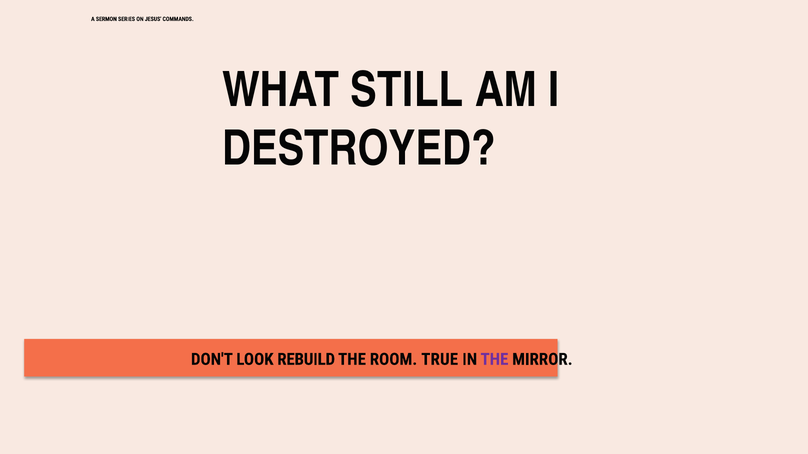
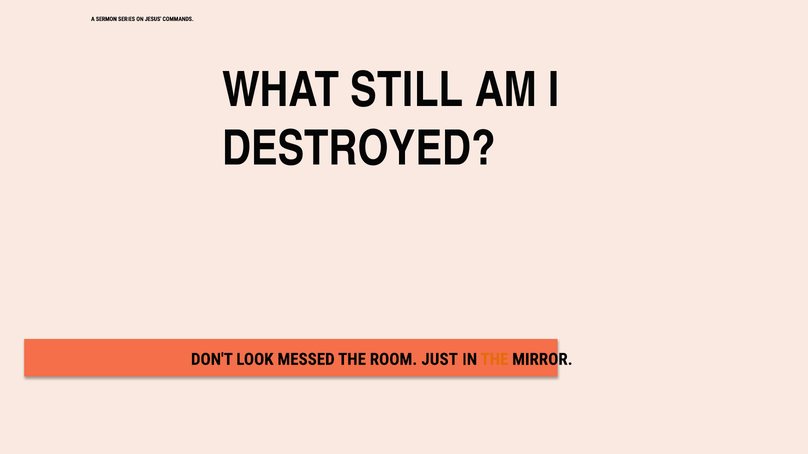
REBUILD: REBUILD -> MESSED
TRUE: TRUE -> JUST
THE at (494, 360) colour: purple -> orange
